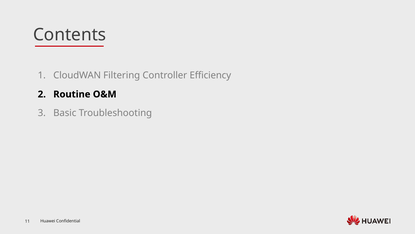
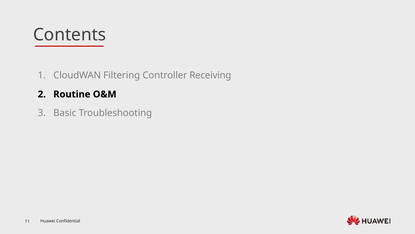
Efficiency: Efficiency -> Receiving
